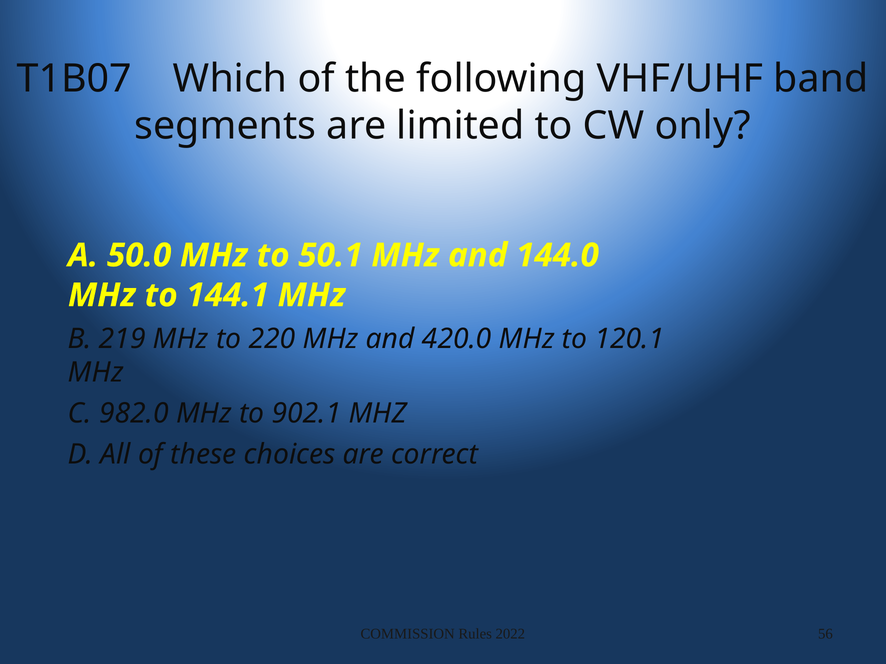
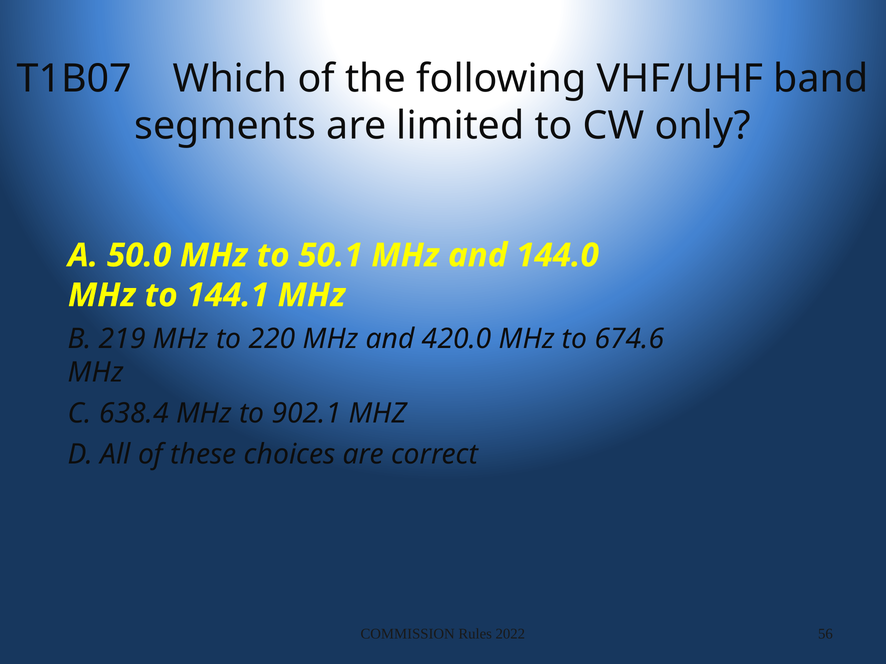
120.1: 120.1 -> 674.6
982.0: 982.0 -> 638.4
